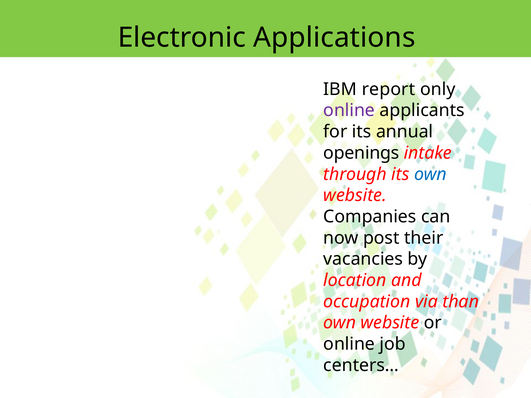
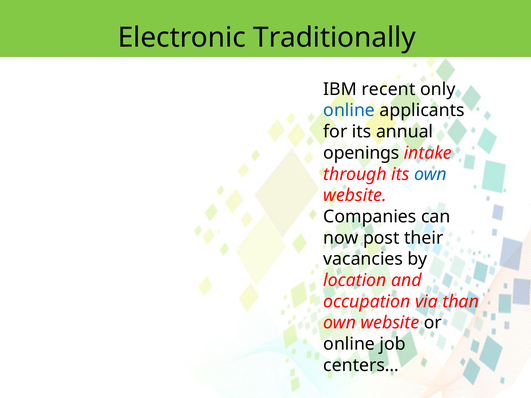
Applications: Applications -> Traditionally
report: report -> recent
online at (349, 111) colour: purple -> blue
